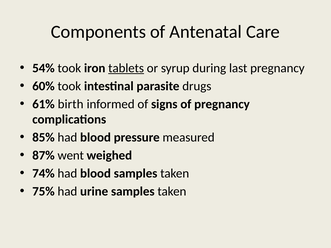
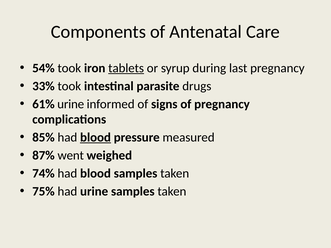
60%: 60% -> 33%
61% birth: birth -> urine
blood at (95, 138) underline: none -> present
